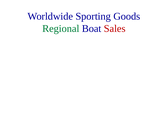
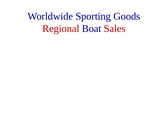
Regional colour: green -> red
